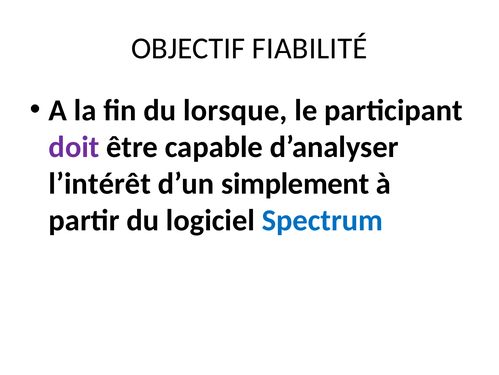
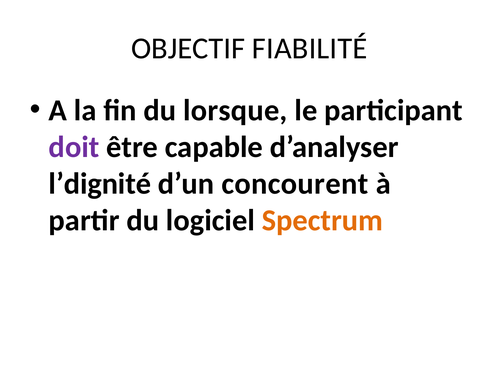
l’intérêt: l’intérêt -> l’dignité
simplement: simplement -> concourent
Spectrum colour: blue -> orange
